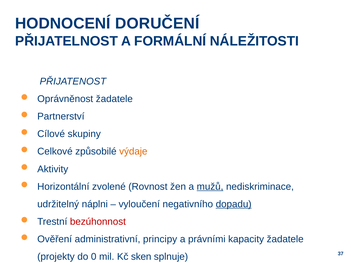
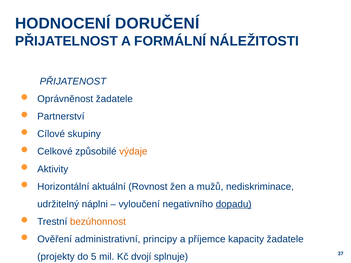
zvolené: zvolené -> aktuální
mužů underline: present -> none
bezúhonnost colour: red -> orange
právními: právními -> příjemce
0: 0 -> 5
sken: sken -> dvojí
